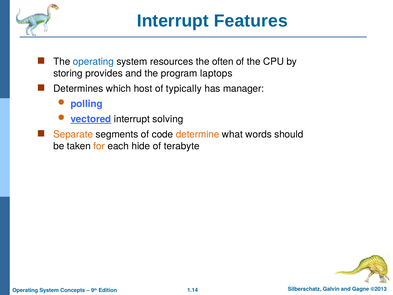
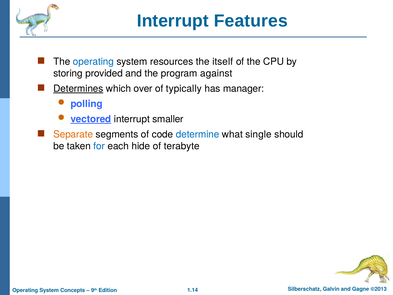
often: often -> itself
provides: provides -> provided
laptops: laptops -> against
Determines underline: none -> present
host: host -> over
solving: solving -> smaller
determine colour: orange -> blue
words: words -> single
for colour: orange -> blue
